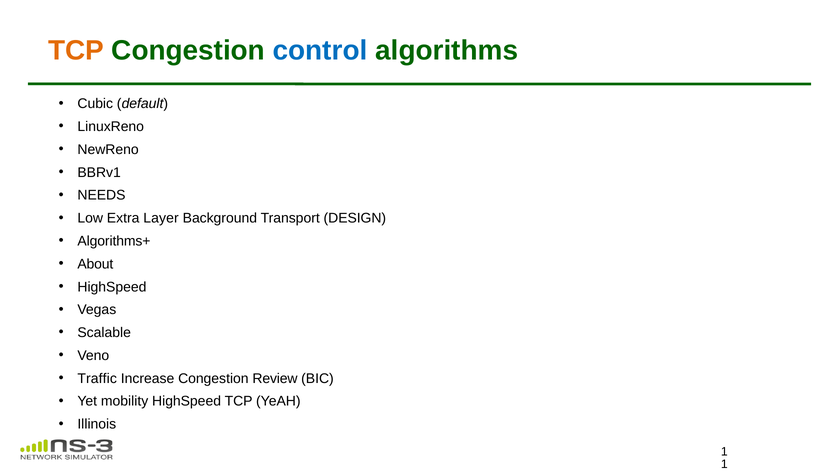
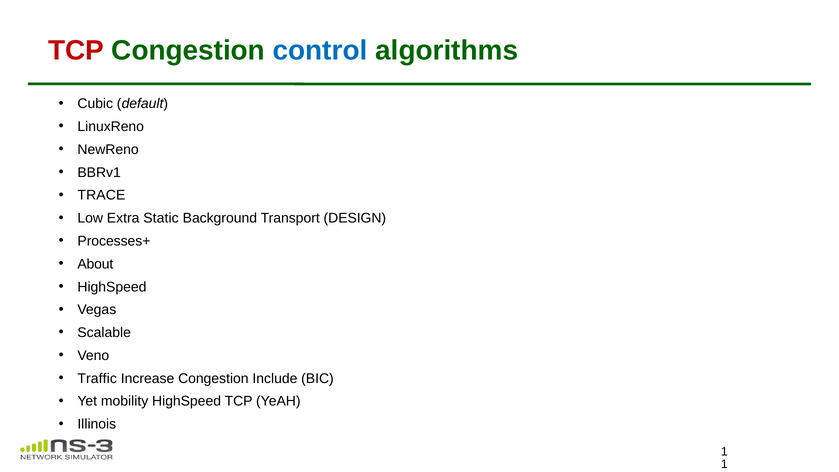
TCP at (76, 50) colour: orange -> red
NEEDS: NEEDS -> TRACE
Layer: Layer -> Static
Algorithms+: Algorithms+ -> Processes+
Review: Review -> Include
